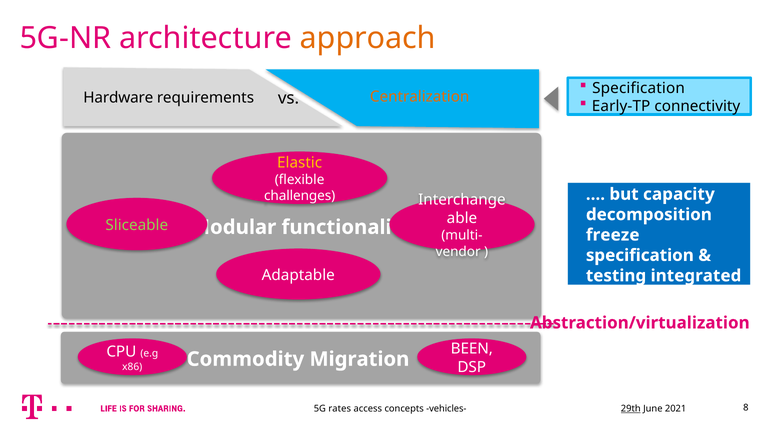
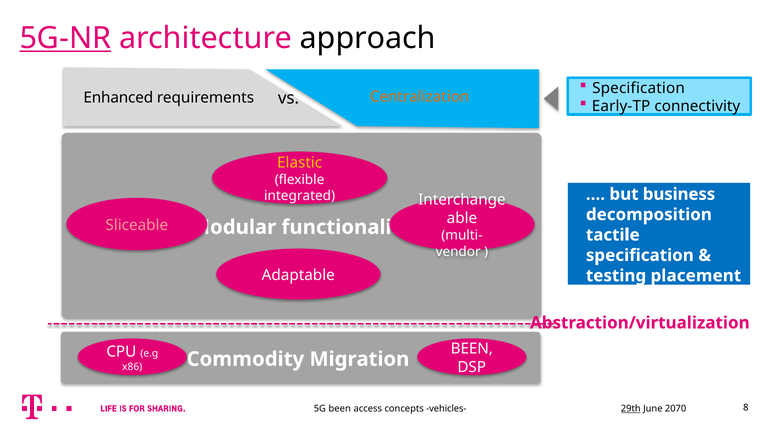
5G-NR underline: none -> present
approach colour: orange -> black
Hardware: Hardware -> Enhanced
capacity: capacity -> business
challenges: challenges -> integrated
Sliceable colour: light green -> pink
freeze: freeze -> tactile
integrated: integrated -> placement
5G rates: rates -> been
2021: 2021 -> 2070
